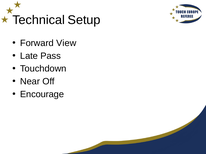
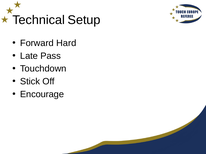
View: View -> Hard
Near: Near -> Stick
